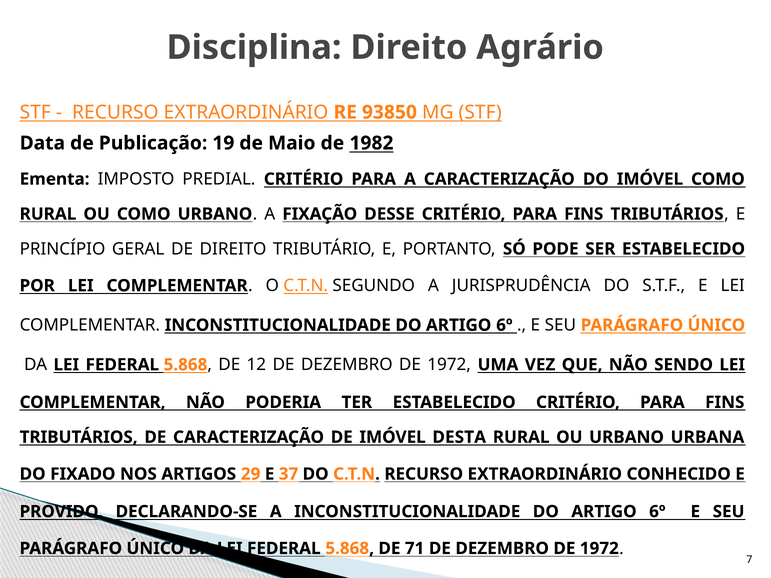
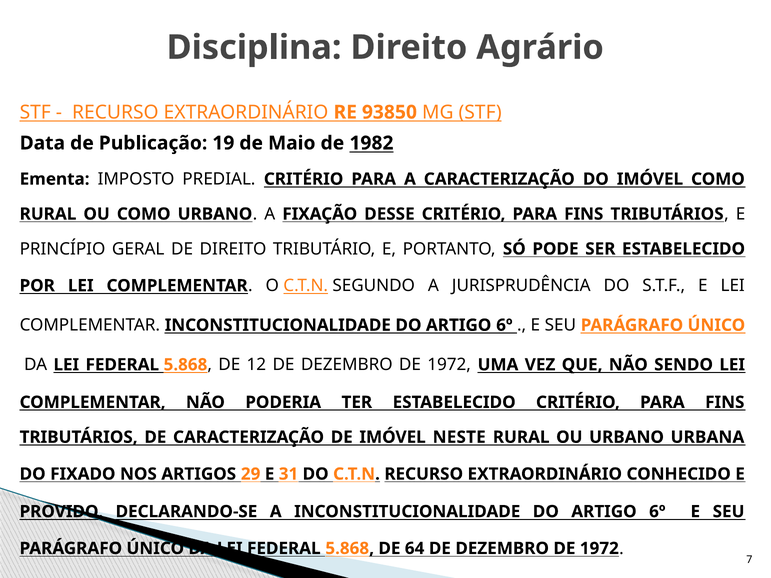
DESTA: DESTA -> NESTE
37: 37 -> 31
71: 71 -> 64
